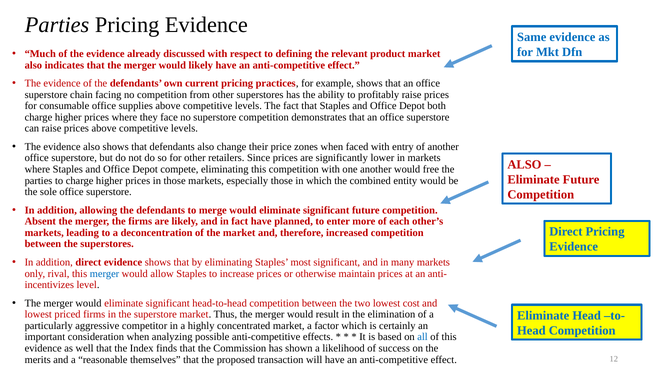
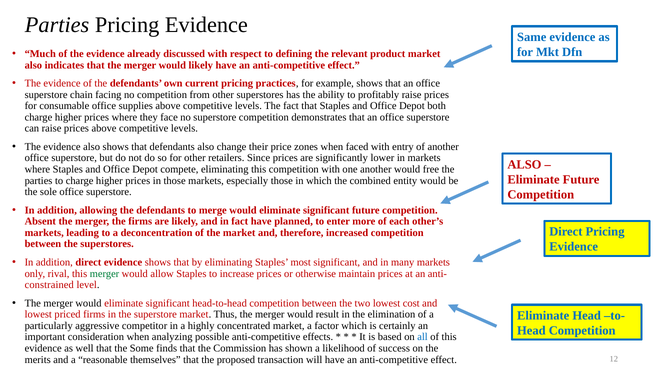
merger at (105, 274) colour: blue -> green
incentivizes: incentivizes -> constrained
Index: Index -> Some
